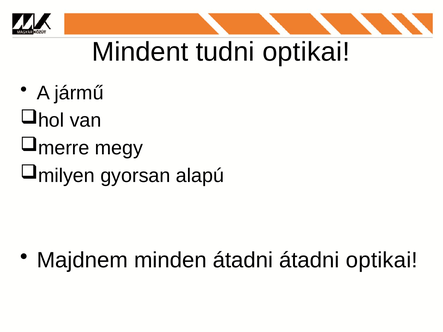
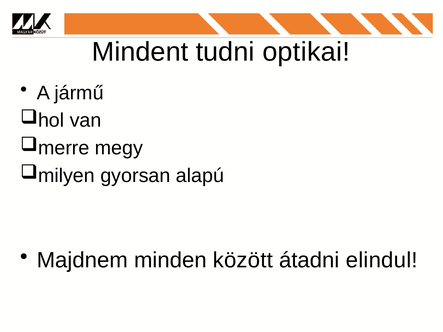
minden átadni: átadni -> között
átadni optikai: optikai -> elindul
